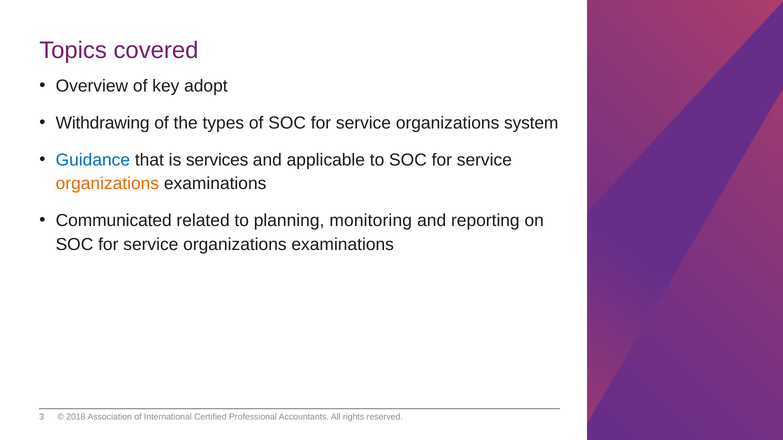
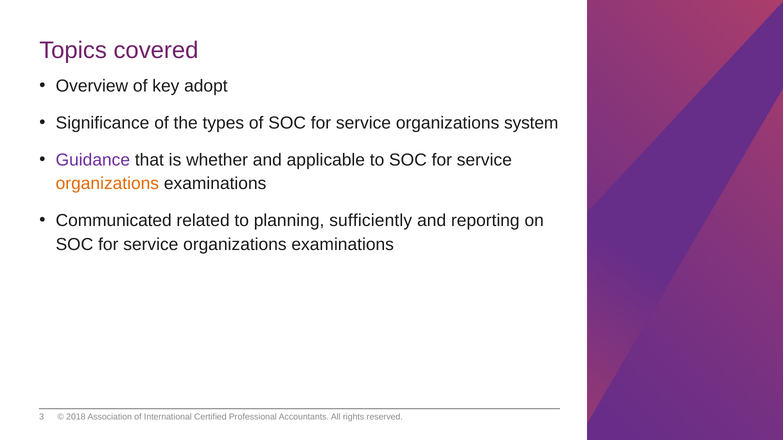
Withdrawing: Withdrawing -> Significance
Guidance colour: blue -> purple
services: services -> whether
monitoring: monitoring -> sufficiently
